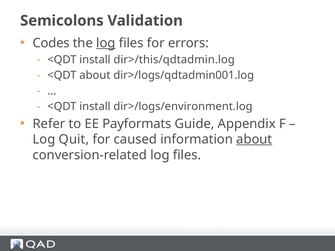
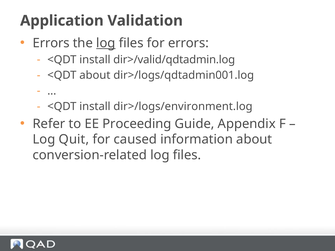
Semicolons: Semicolons -> Application
Codes at (51, 43): Codes -> Errors
dir>/this/qdtadmin.log: dir>/this/qdtadmin.log -> dir>/valid/qdtadmin.log
Payformats: Payformats -> Proceeding
about at (254, 139) underline: present -> none
